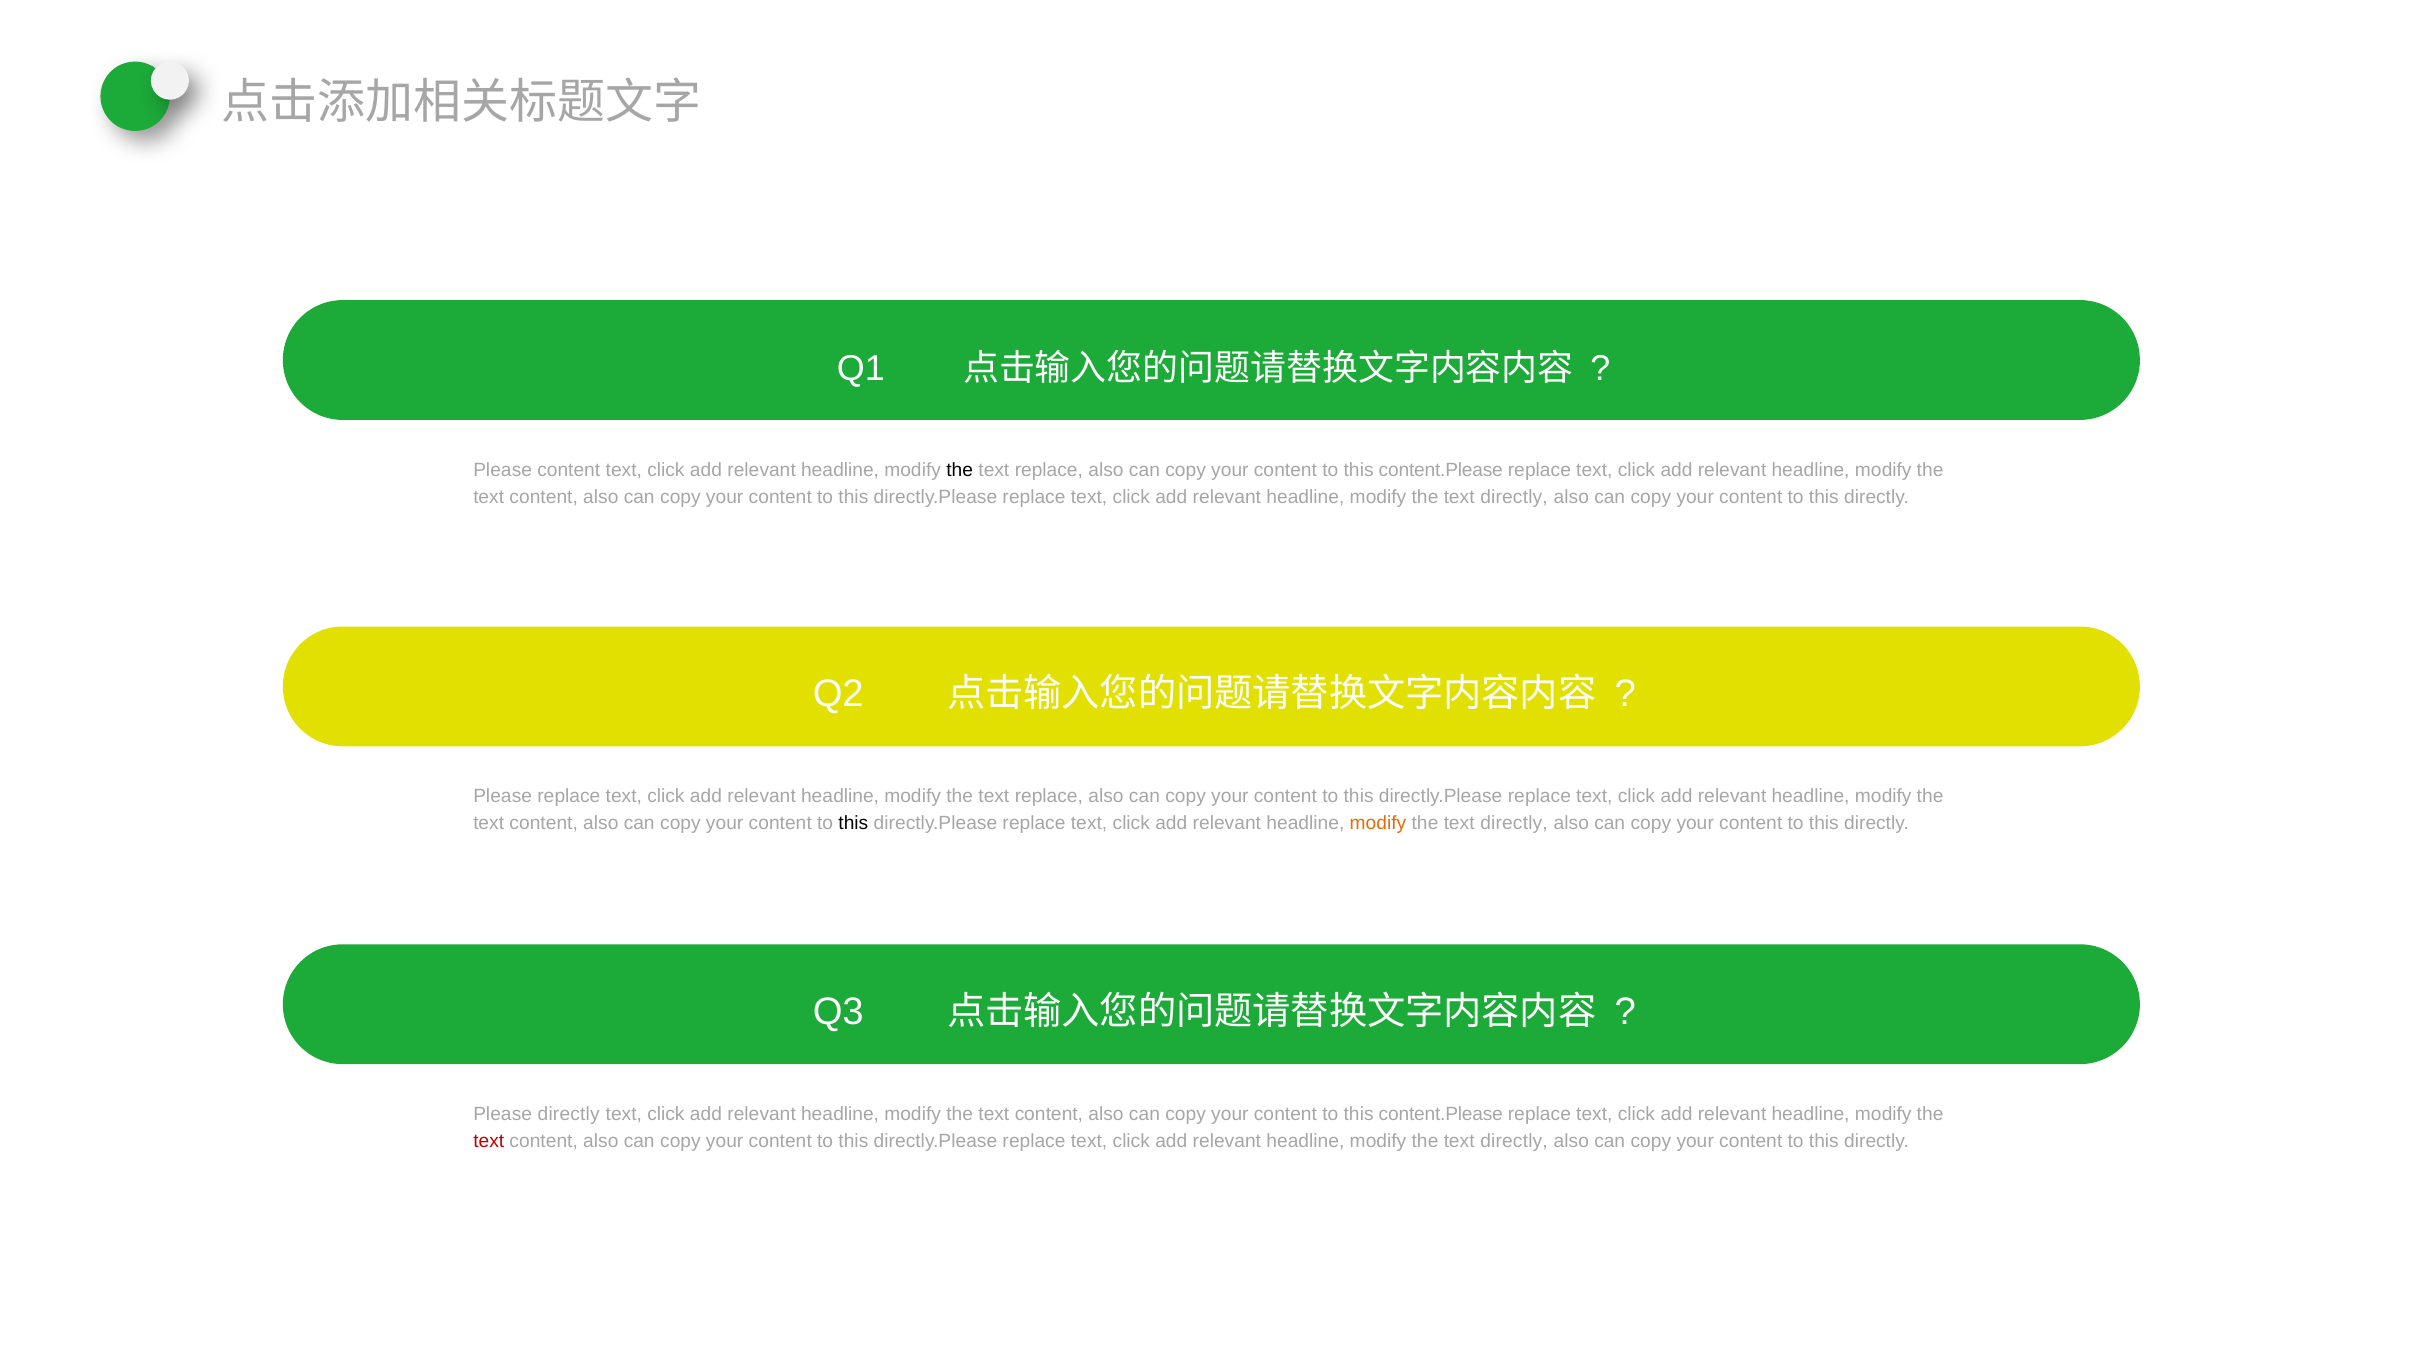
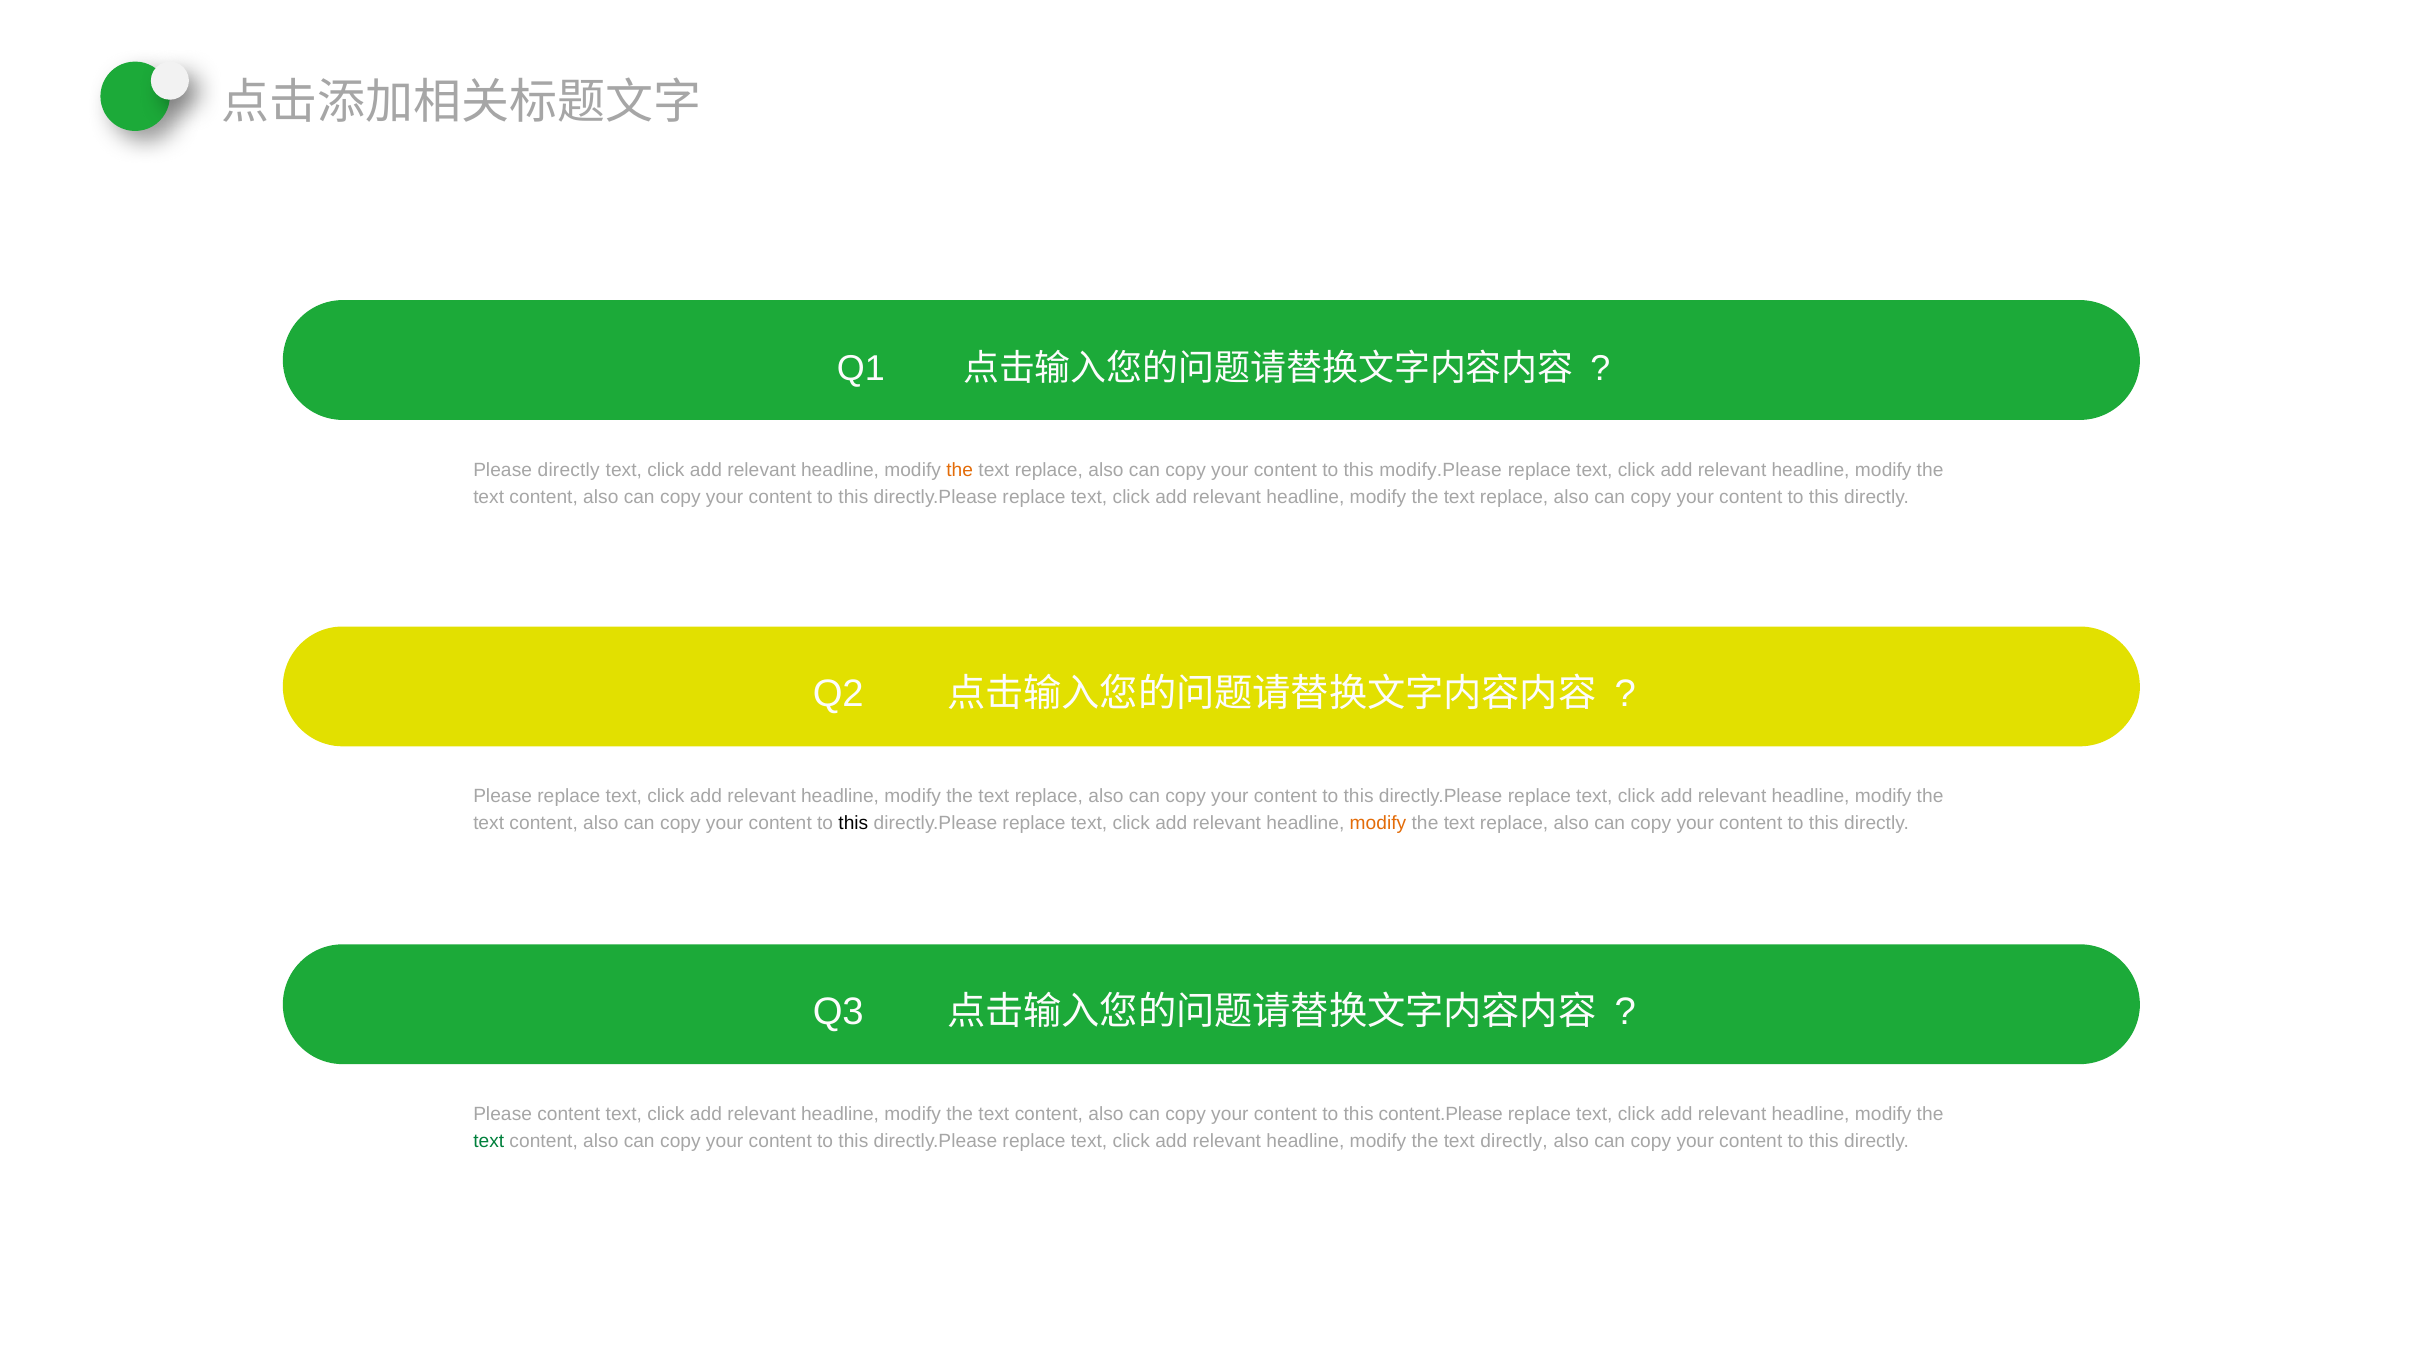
Please content: content -> directly
the at (960, 470) colour: black -> orange
content.Please at (1441, 470): content.Please -> modify.Please
directly at (1514, 497): directly -> replace
directly at (1514, 824): directly -> replace
Please directly: directly -> content
text at (489, 1141) colour: red -> green
